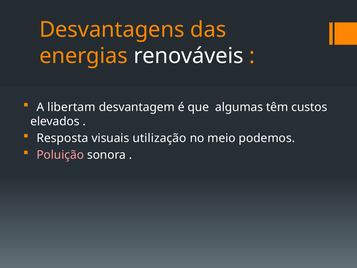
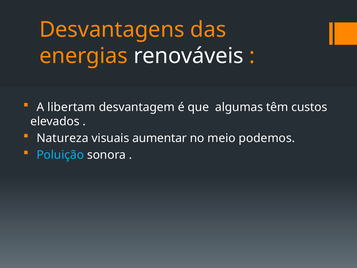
Resposta: Resposta -> Natureza
utilização: utilização -> aumentar
Poluição colour: pink -> light blue
